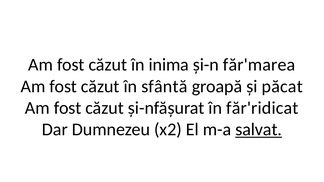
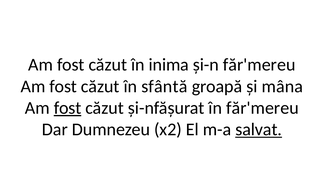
și-n făr'marea: făr'marea -> făr'mereu
păcat: păcat -> mâna
fost at (68, 108) underline: none -> present
în făr'ridicat: făr'ridicat -> făr'mereu
